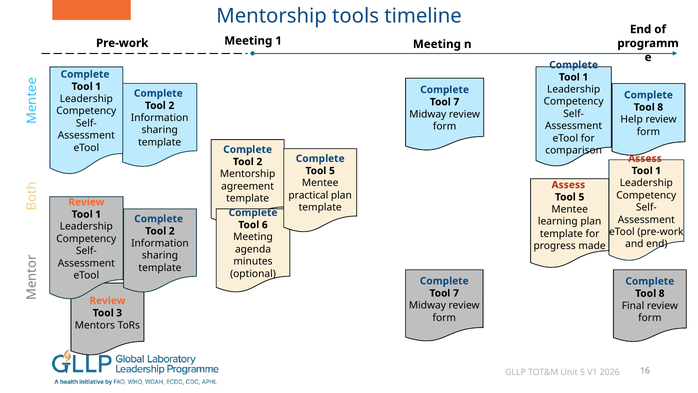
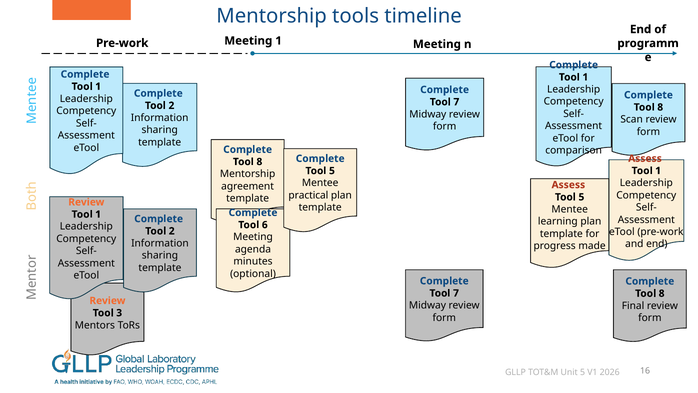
Help: Help -> Scan
2 at (259, 162): 2 -> 8
